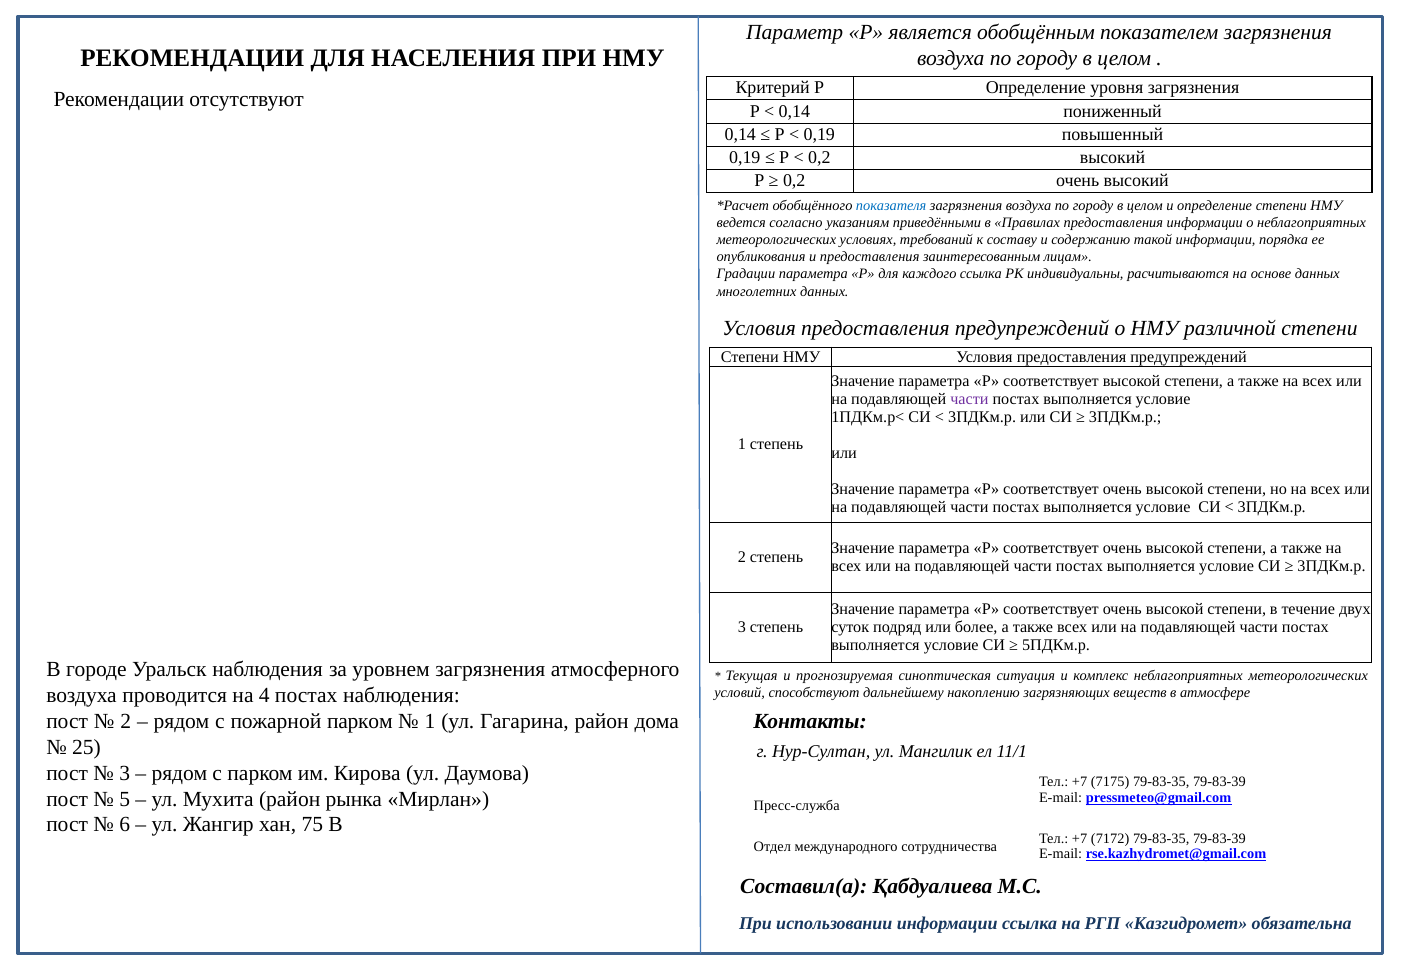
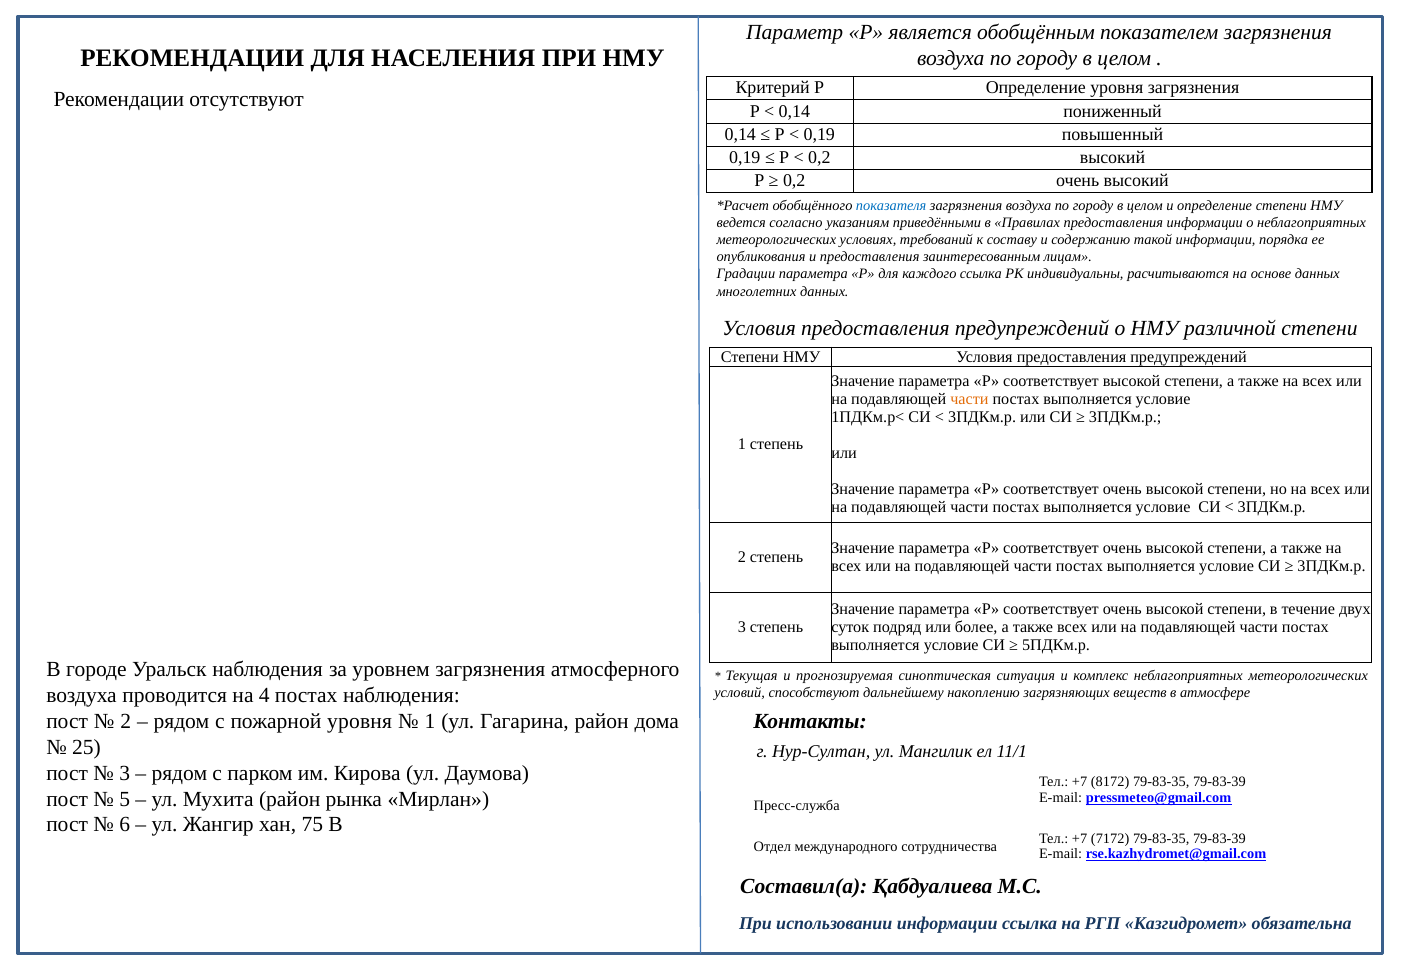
части at (969, 400) colour: purple -> orange
пожарной парком: парком -> уровня
7175: 7175 -> 8172
